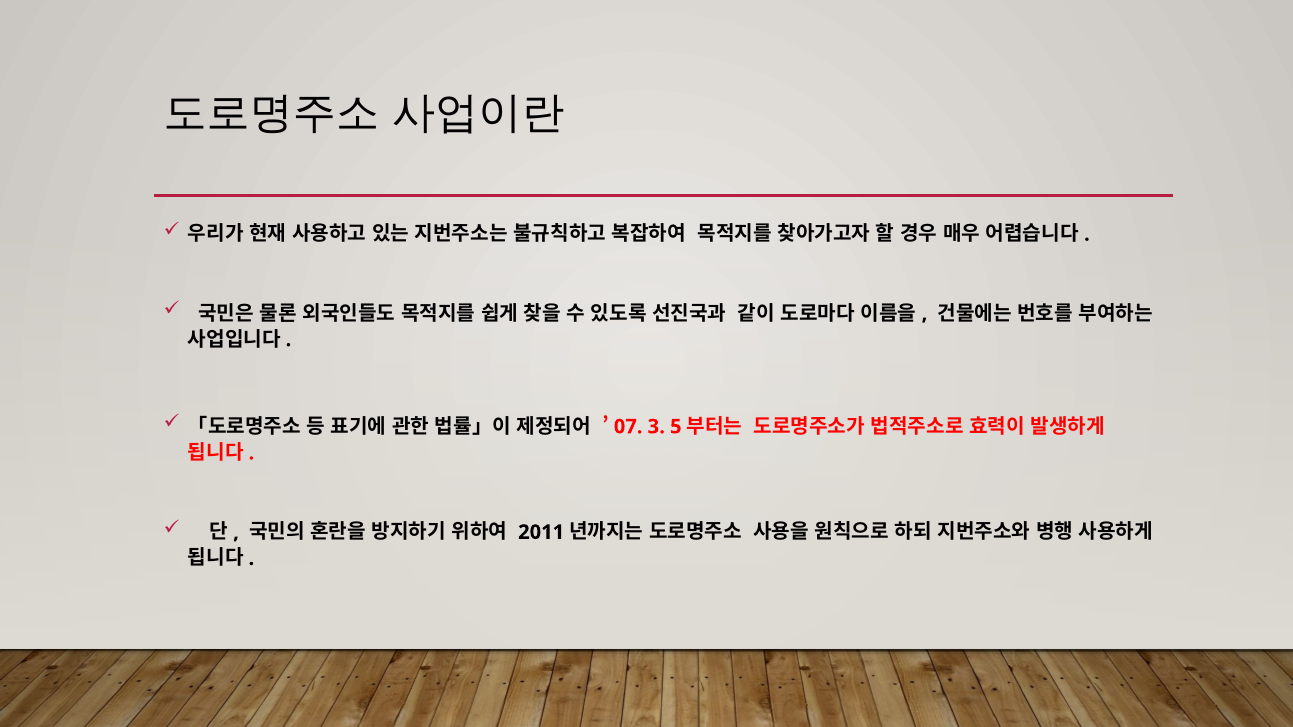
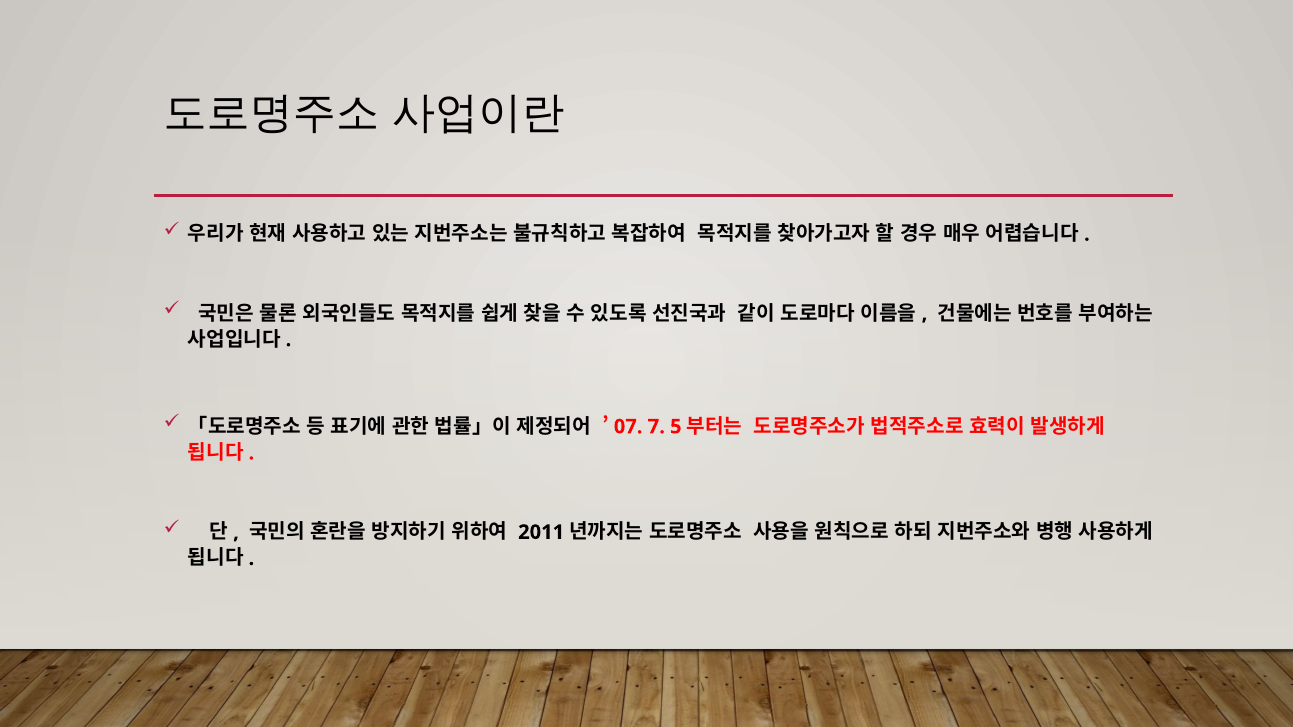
3: 3 -> 7
